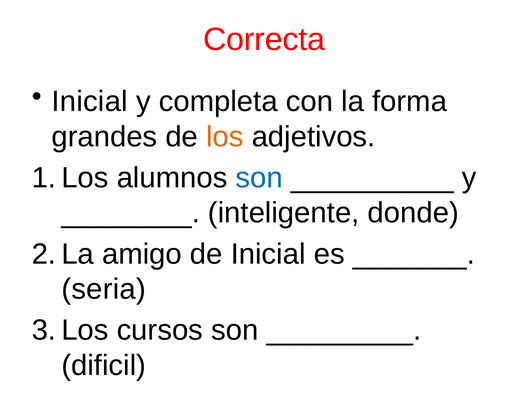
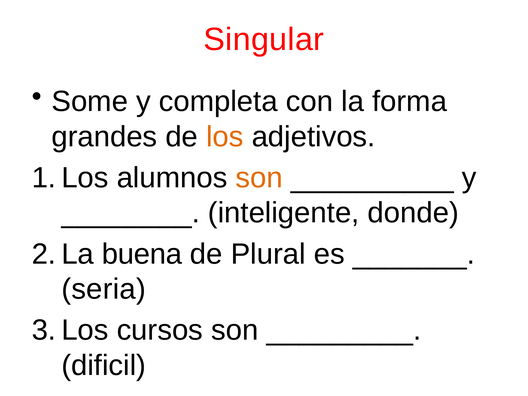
Correcta: Correcta -> Singular
Inicial at (90, 101): Inicial -> Some
son at (259, 178) colour: blue -> orange
amigo: amigo -> buena
de Inicial: Inicial -> Plural
